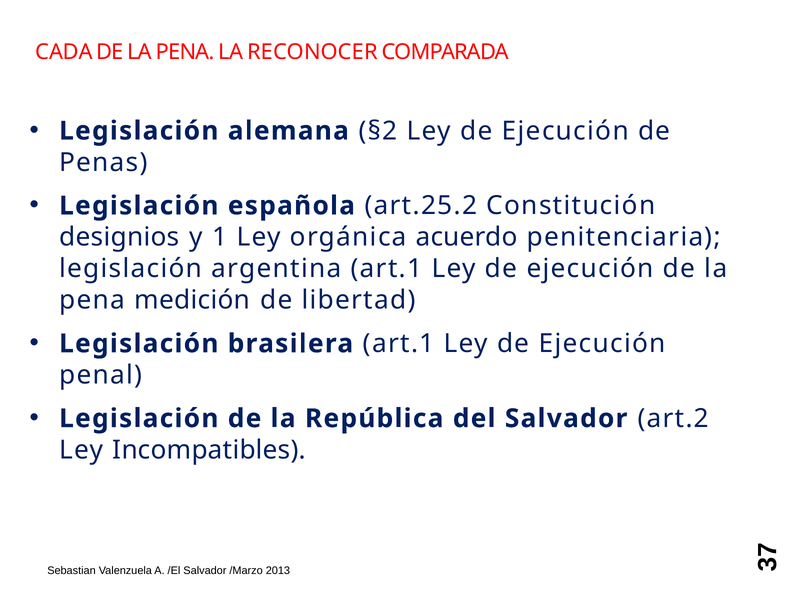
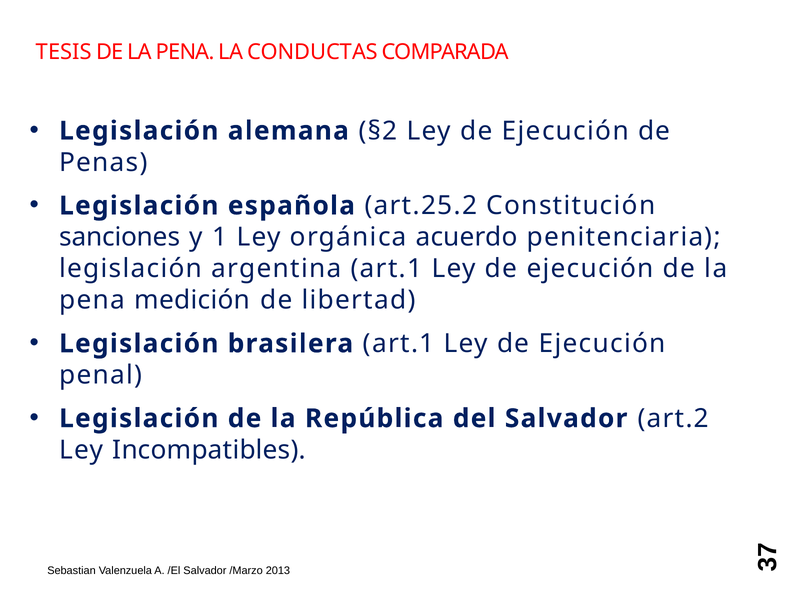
CADA: CADA -> TESIS
RECONOCER: RECONOCER -> CONDUCTAS
designios: designios -> sanciones
